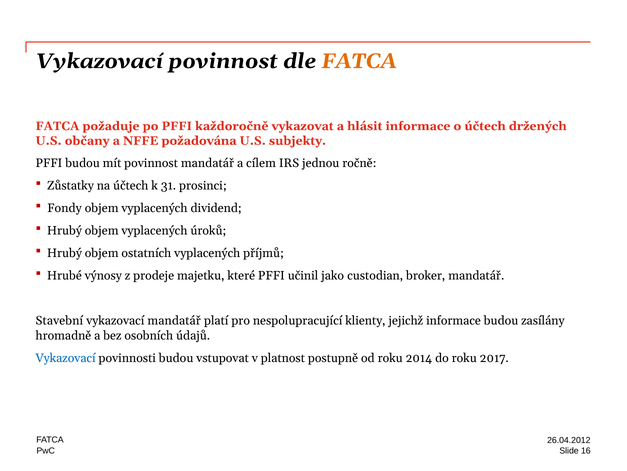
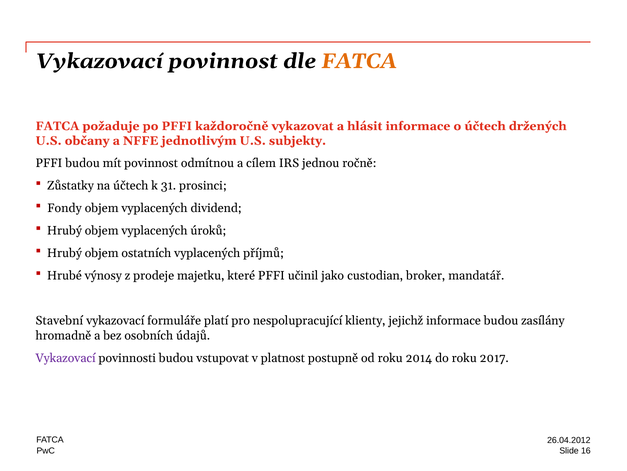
požadována: požadována -> jednotlivým
povinnost mandatář: mandatář -> odmítnou
vykazovací mandatář: mandatář -> formuláře
Vykazovací at (66, 358) colour: blue -> purple
